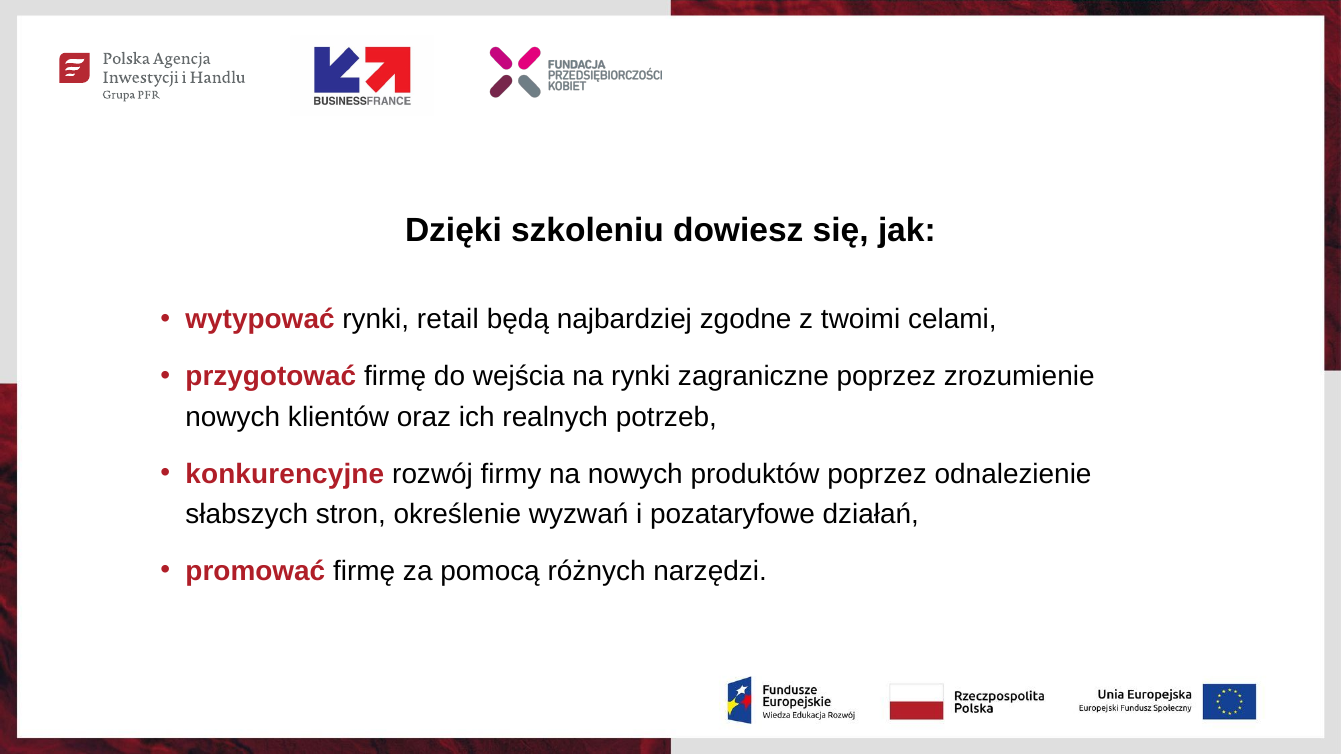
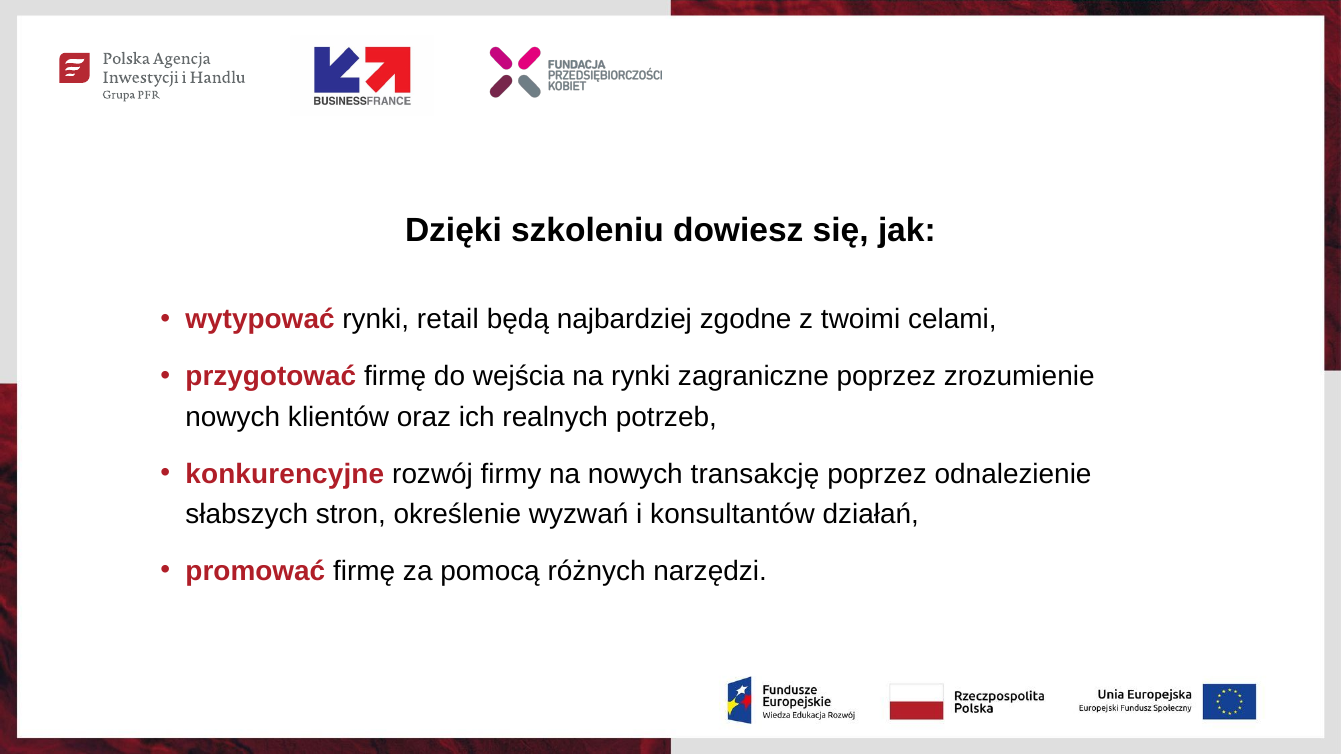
produktów: produktów -> transakcję
pozataryfowe: pozataryfowe -> konsultantów
